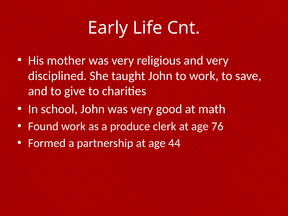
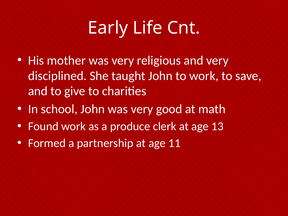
76: 76 -> 13
44: 44 -> 11
